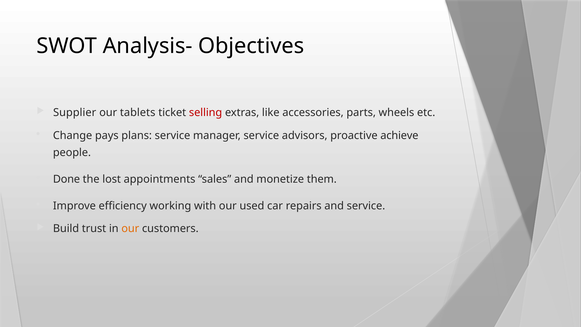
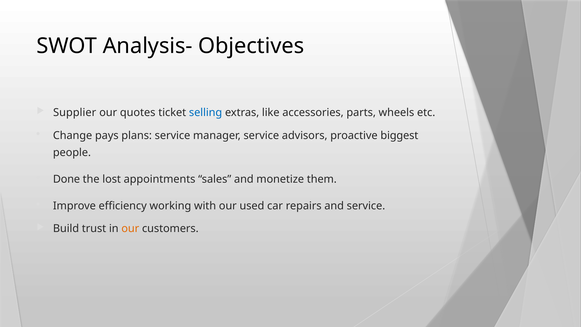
tablets: tablets -> quotes
selling colour: red -> blue
achieve: achieve -> biggest
